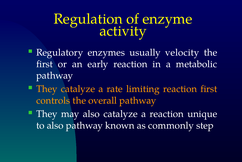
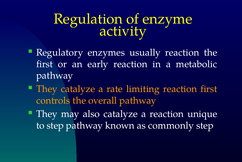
usually velocity: velocity -> reaction
to also: also -> step
